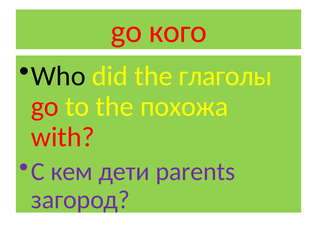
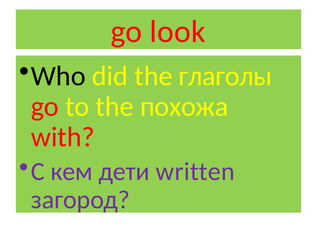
кого: кого -> look
parents: parents -> written
